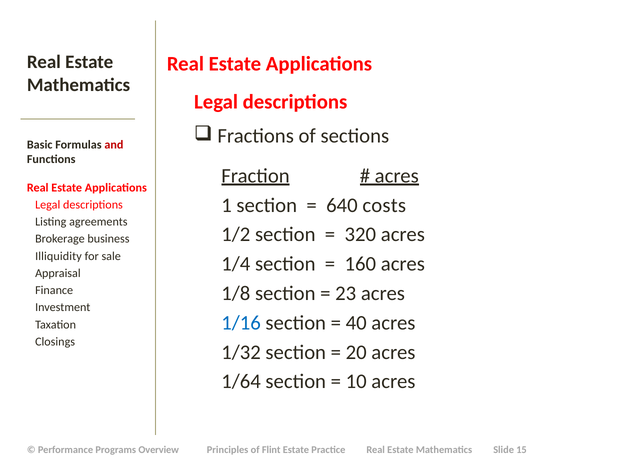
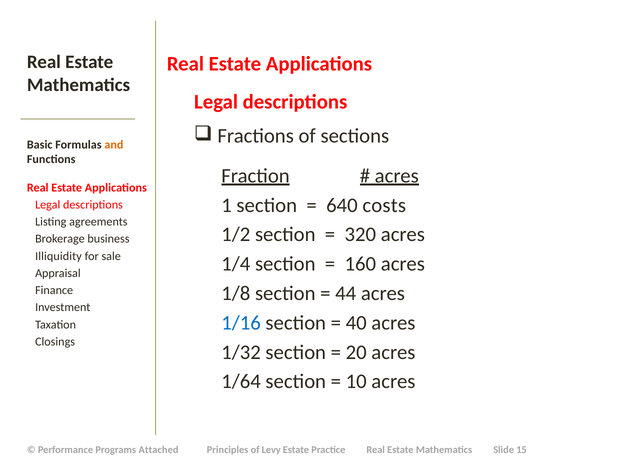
and colour: red -> orange
23: 23 -> 44
Overview: Overview -> Attached
Flint: Flint -> Levy
